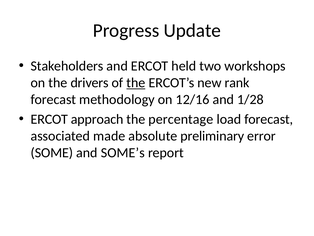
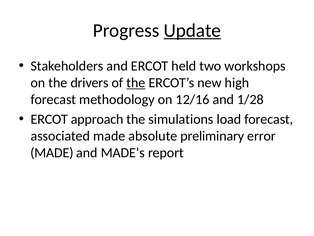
Update underline: none -> present
rank: rank -> high
percentage: percentage -> simulations
SOME at (52, 152): SOME -> MADE
SOME’s: SOME’s -> MADE’s
